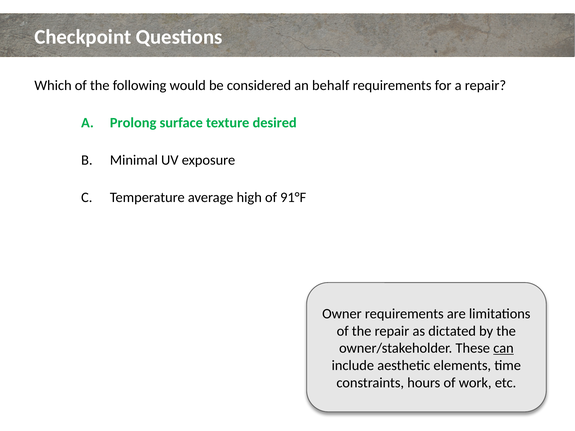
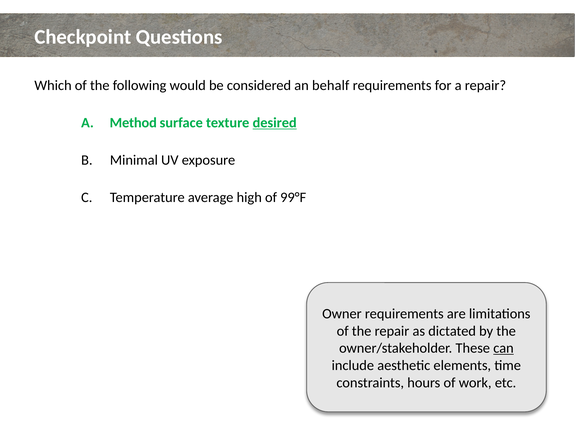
Prolong: Prolong -> Method
desired underline: none -> present
91°F: 91°F -> 99°F
